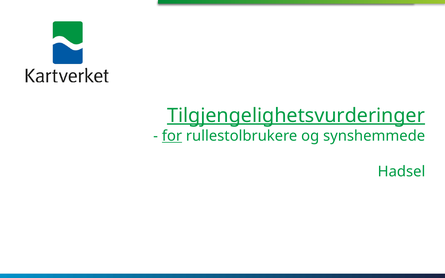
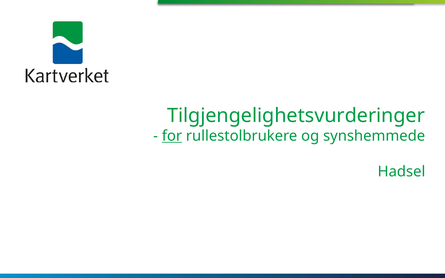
Tilgjengelighetsvurderinger underline: present -> none
